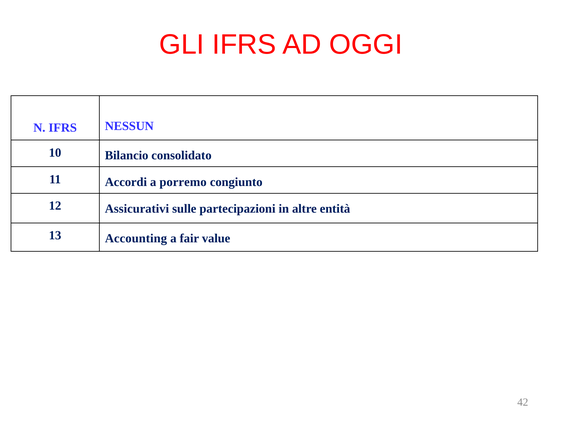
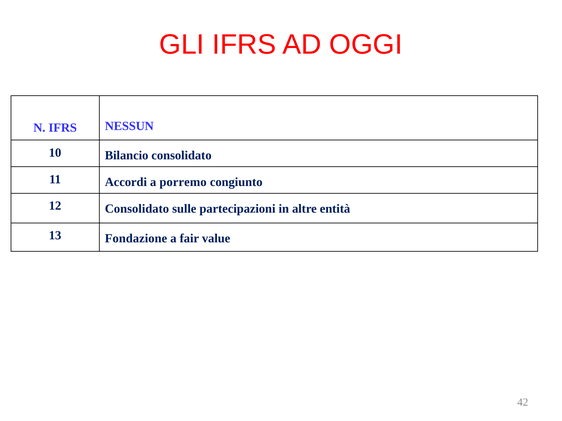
12 Assicurativi: Assicurativi -> Consolidato
Accounting: Accounting -> Fondazione
